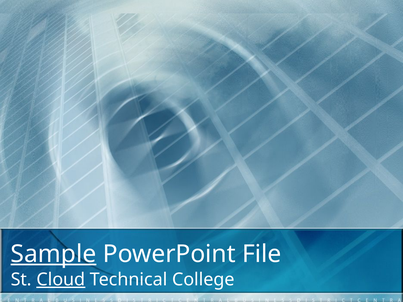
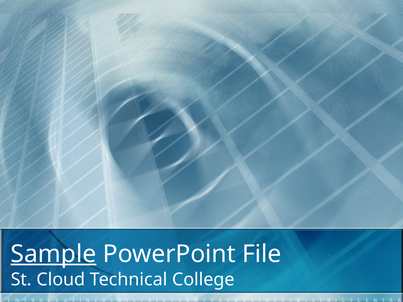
Cloud underline: present -> none
